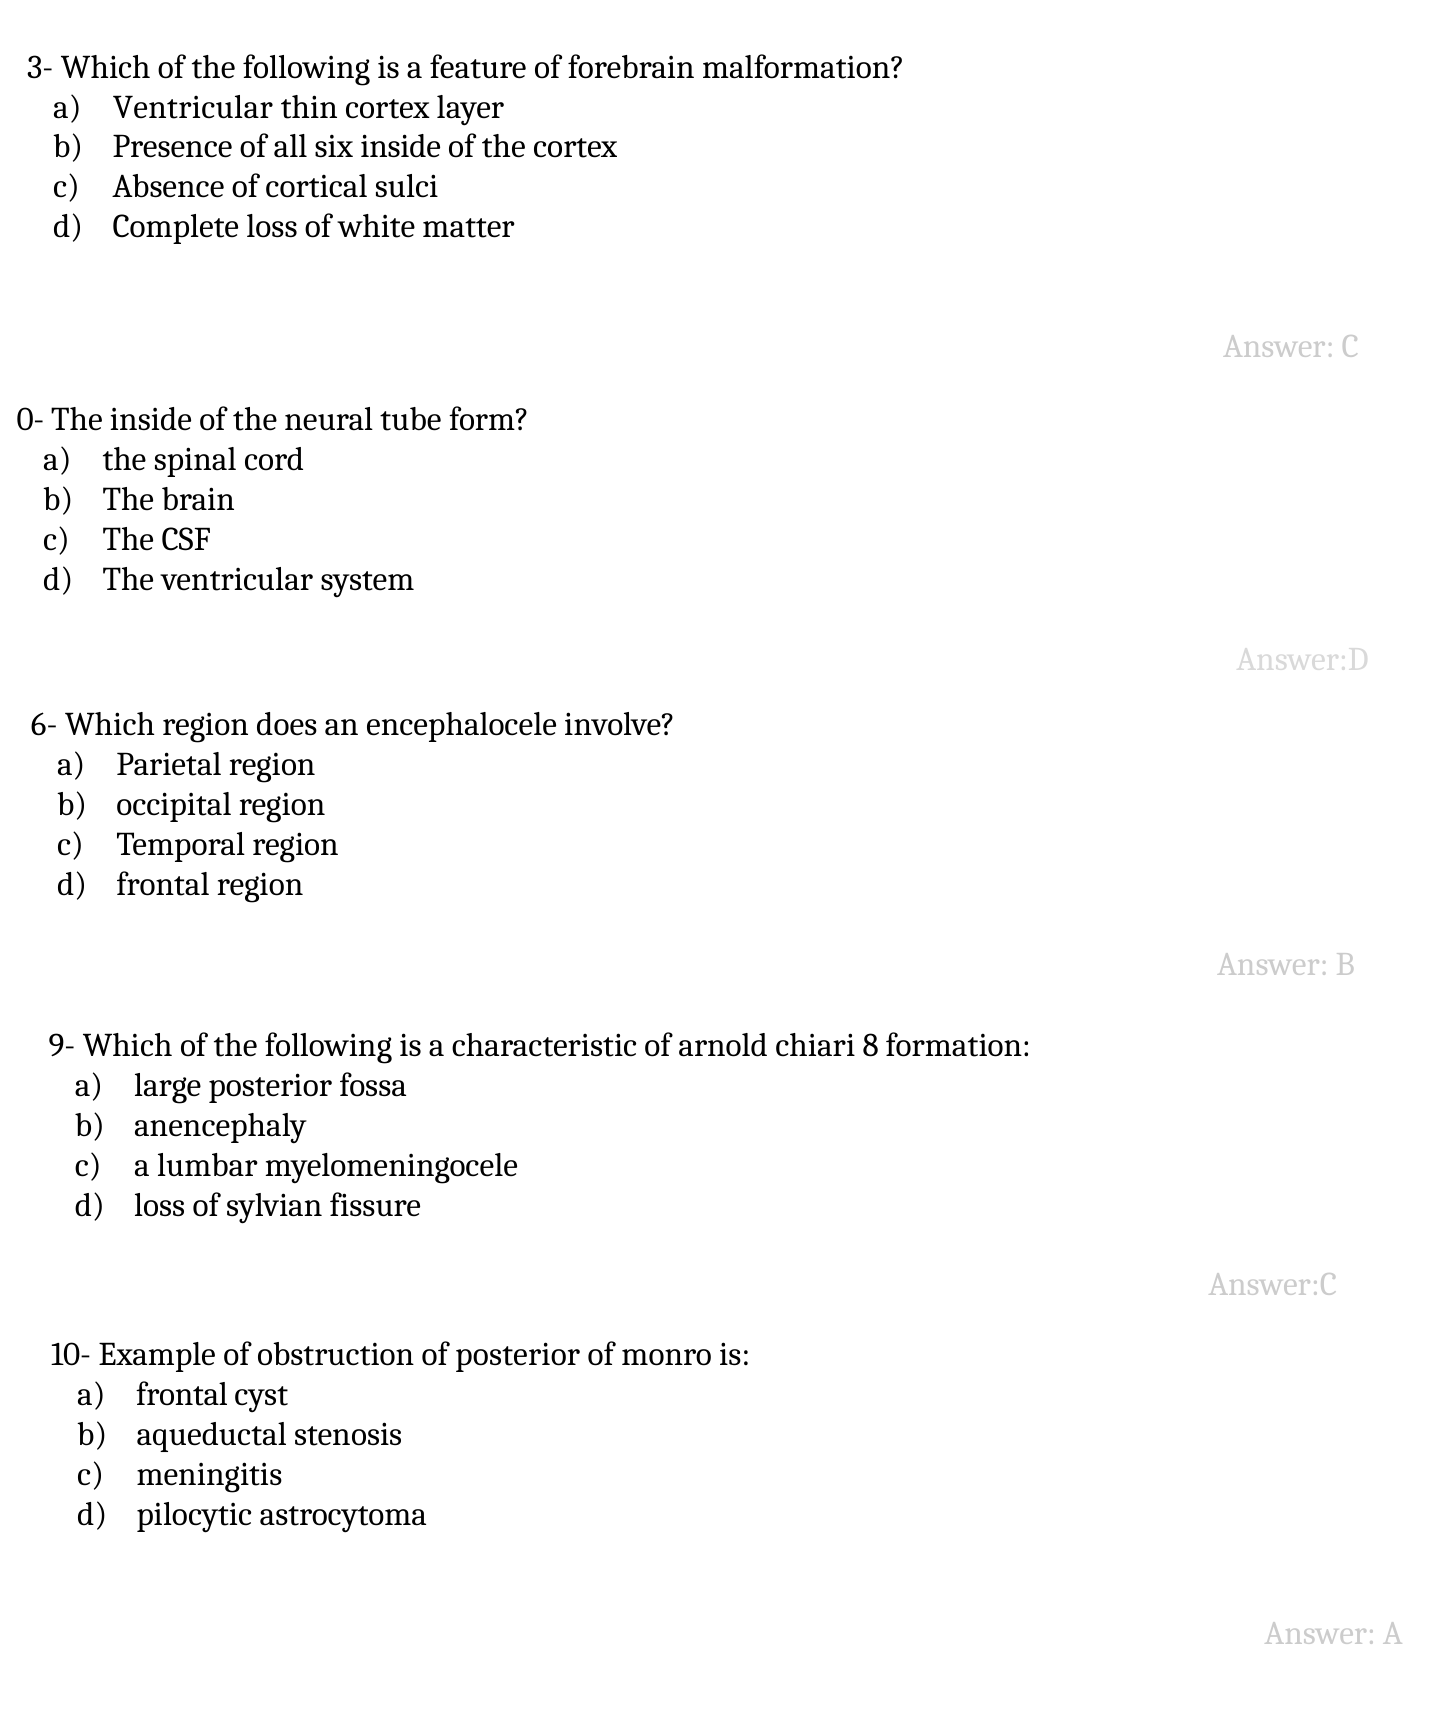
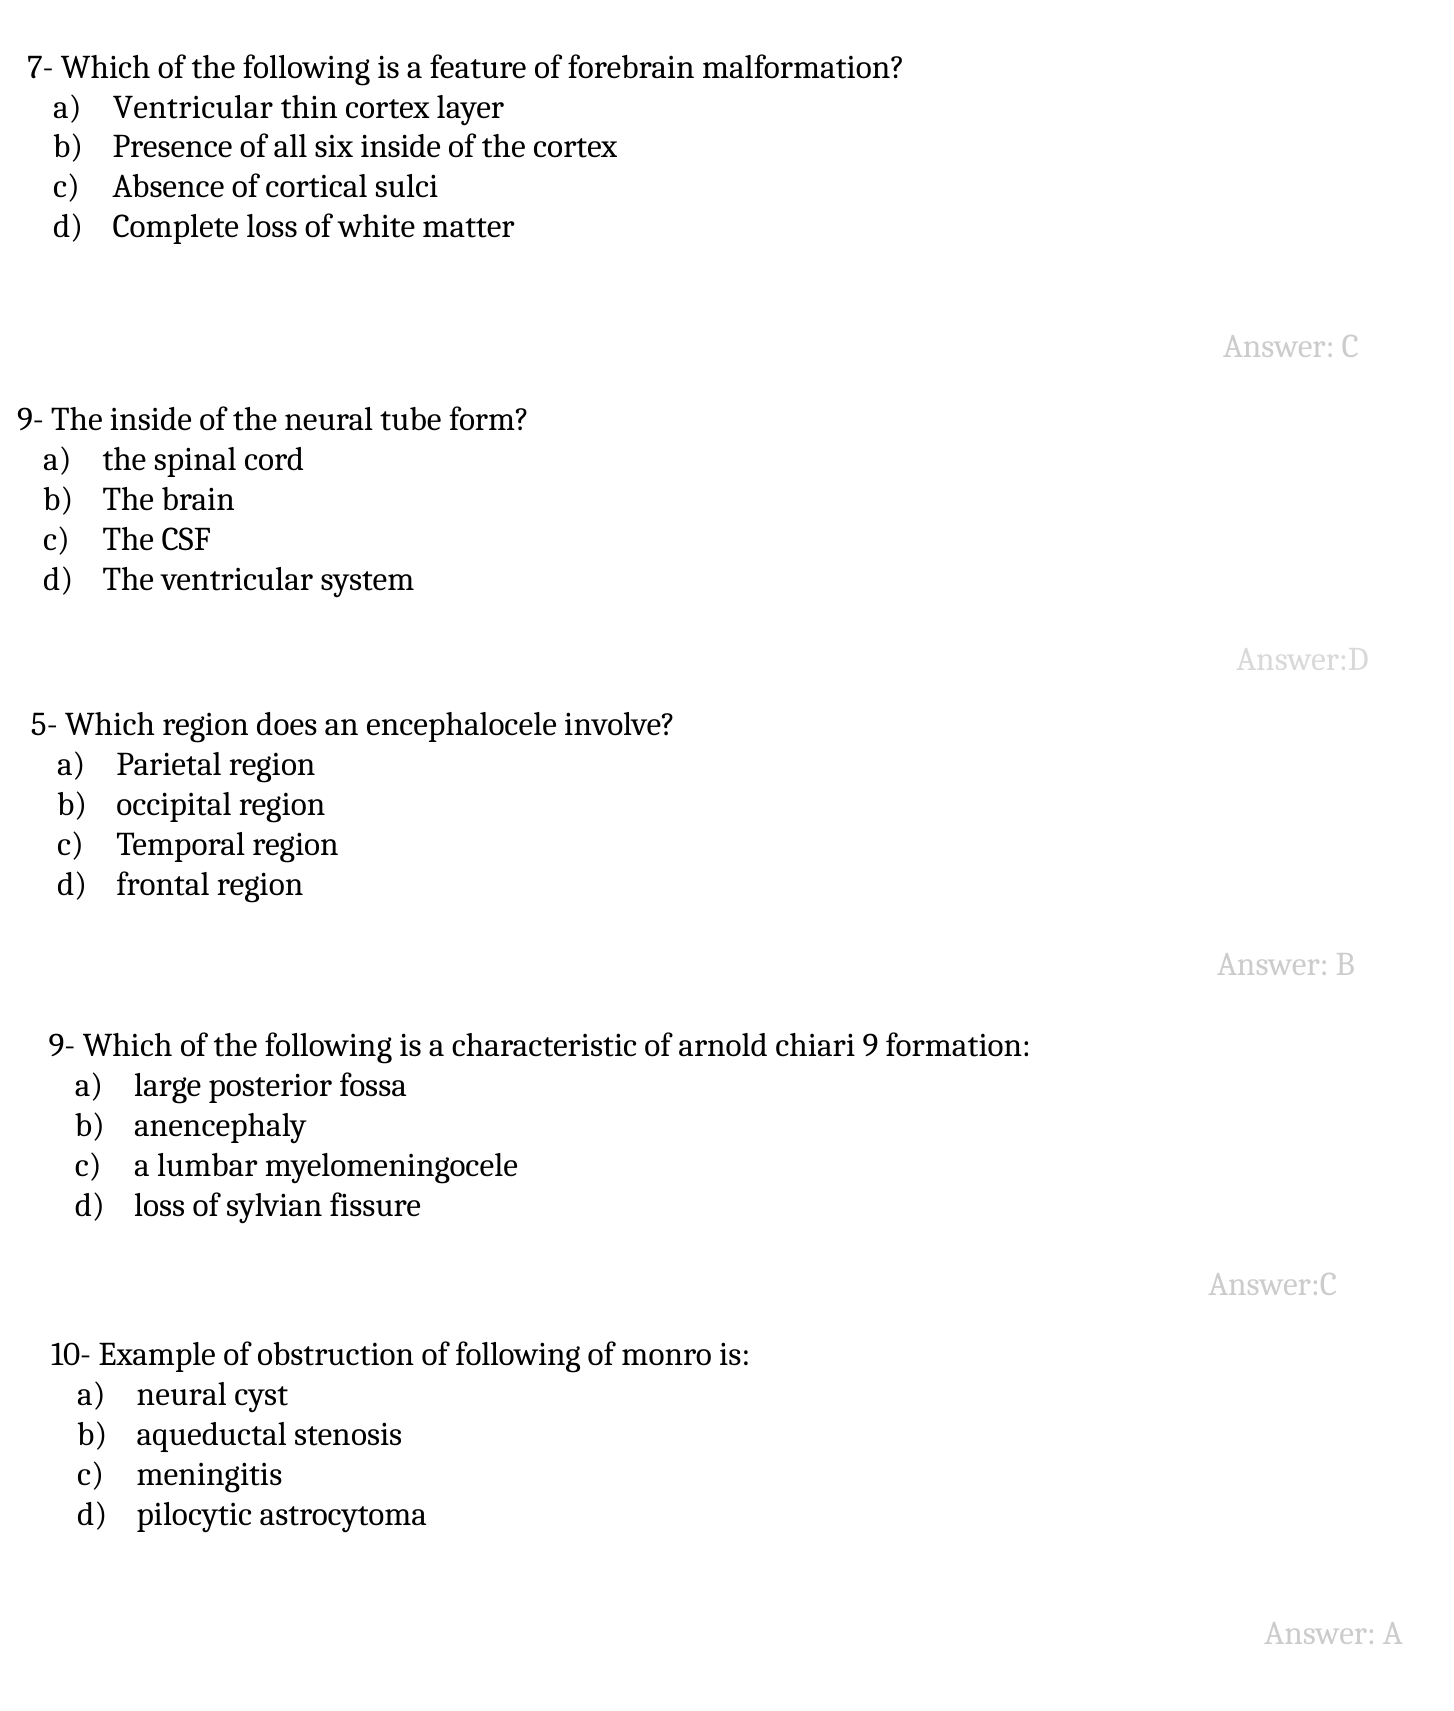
3-: 3- -> 7-
0- at (30, 419): 0- -> 9-
6-: 6- -> 5-
8: 8 -> 9
of posterior: posterior -> following
a frontal: frontal -> neural
